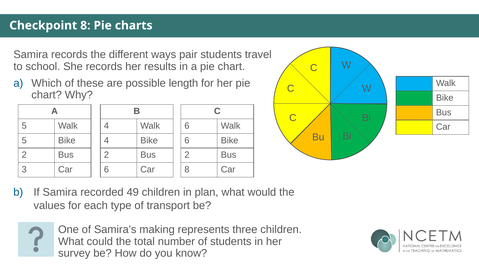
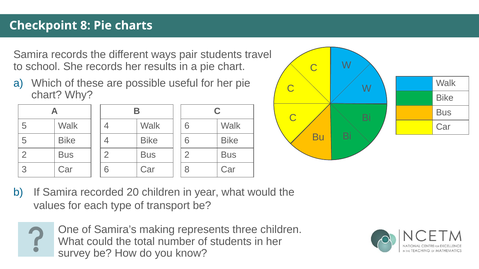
length: length -> useful
49: 49 -> 20
plan: plan -> year
